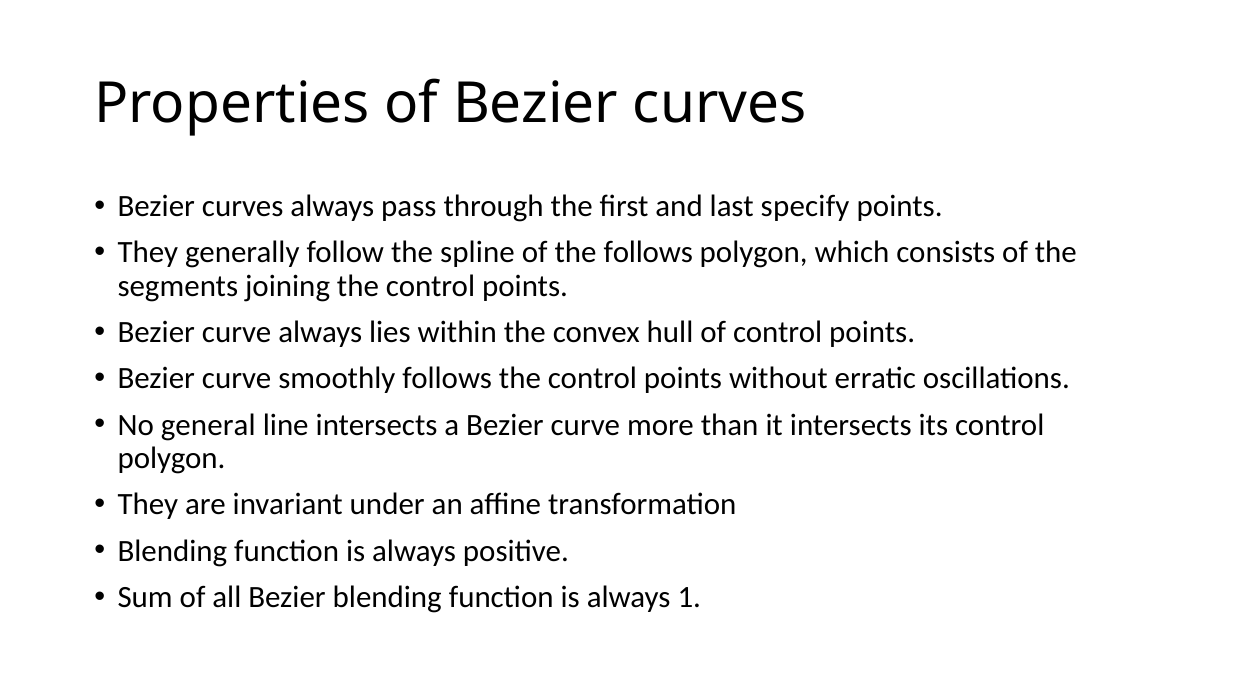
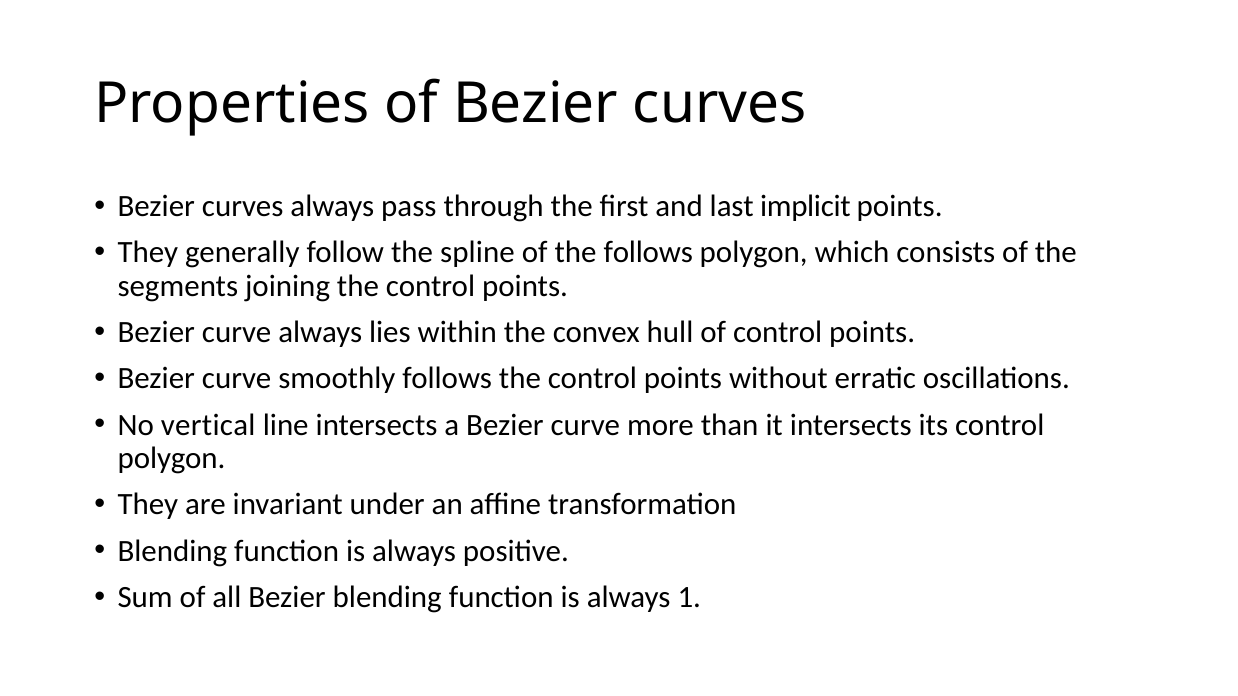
specify: specify -> implicit
general: general -> vertical
